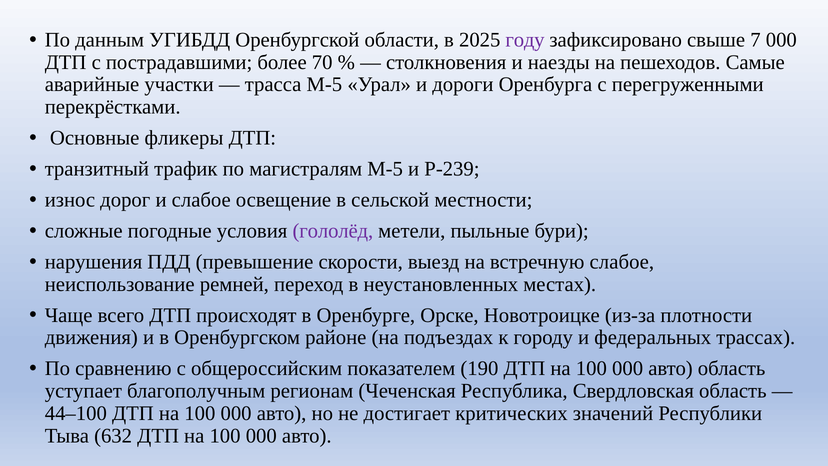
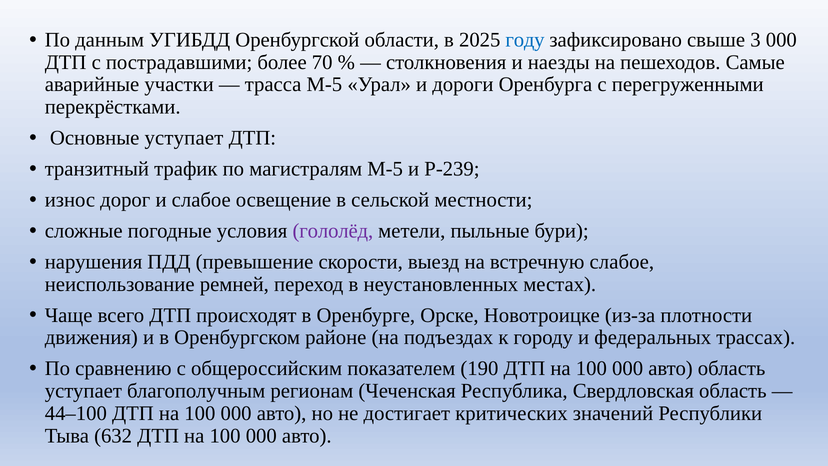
году colour: purple -> blue
7: 7 -> 3
Основные фликеры: фликеры -> уступает
